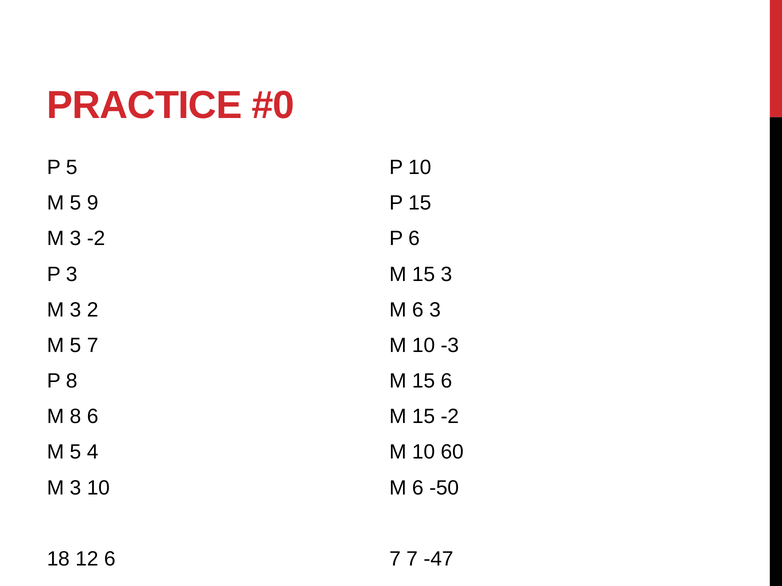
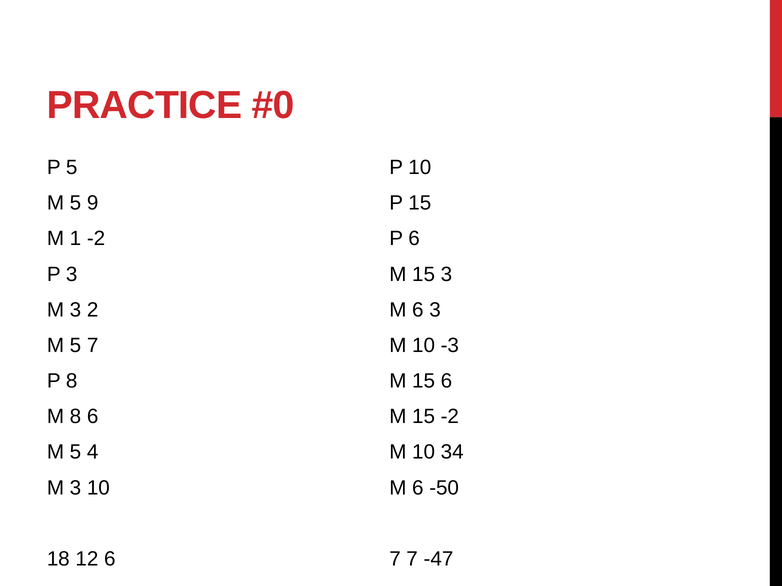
3 at (75, 239): 3 -> 1
60: 60 -> 34
